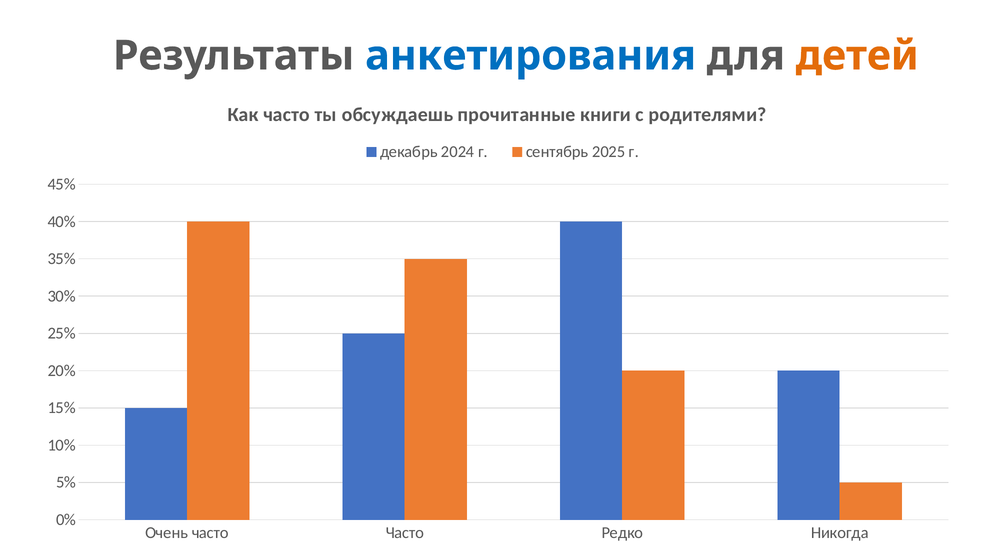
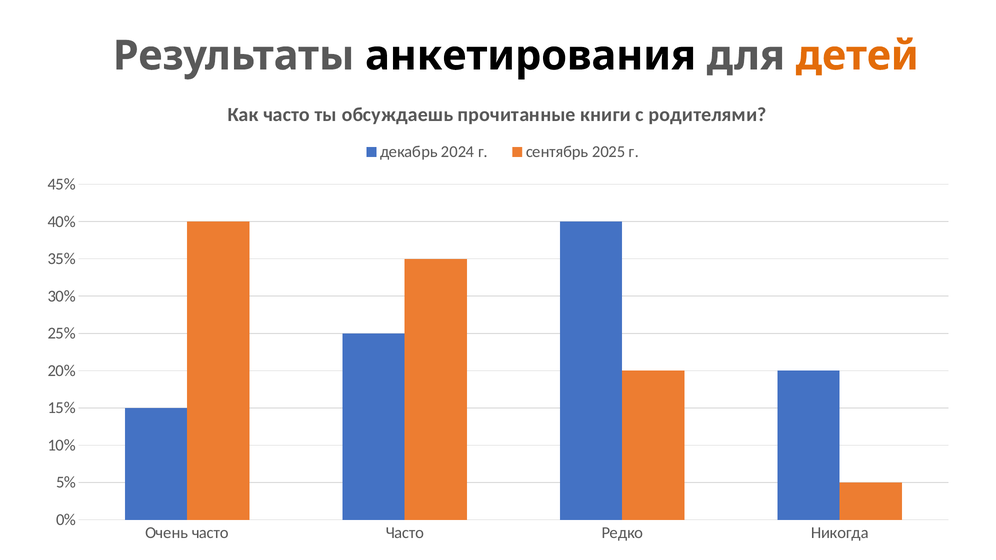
анкетирования colour: blue -> black
